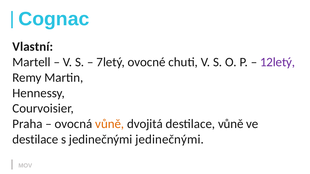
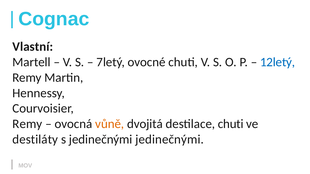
12letý colour: purple -> blue
Praha at (27, 124): Praha -> Remy
destilace vůně: vůně -> chuti
destilace at (35, 140): destilace -> destiláty
